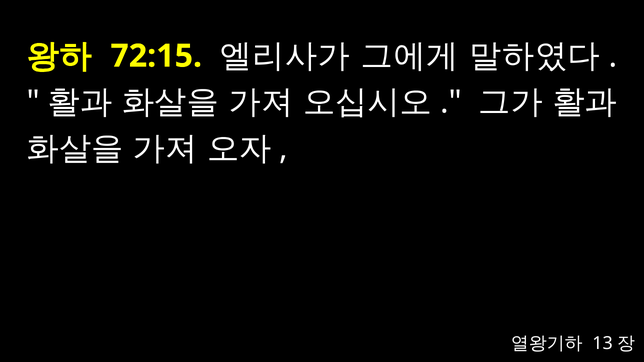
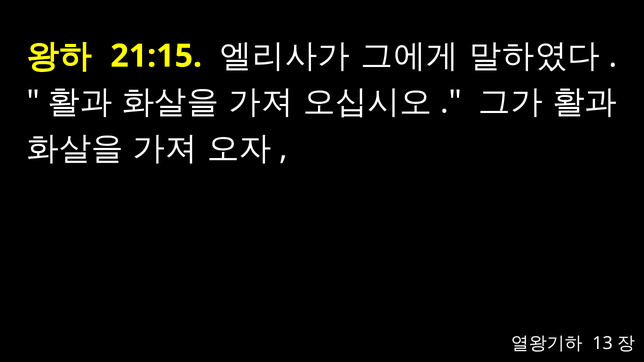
72:15: 72:15 -> 21:15
